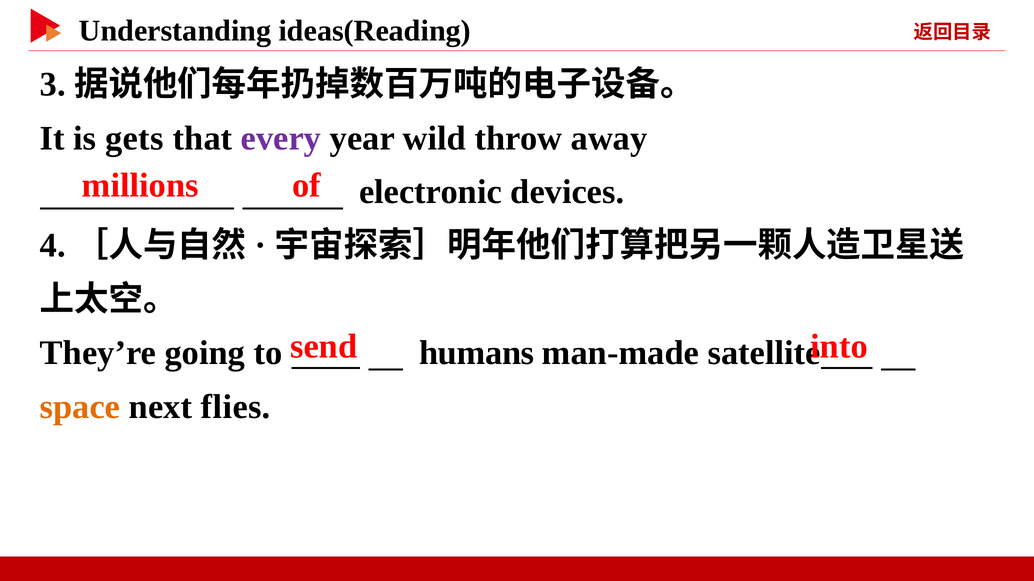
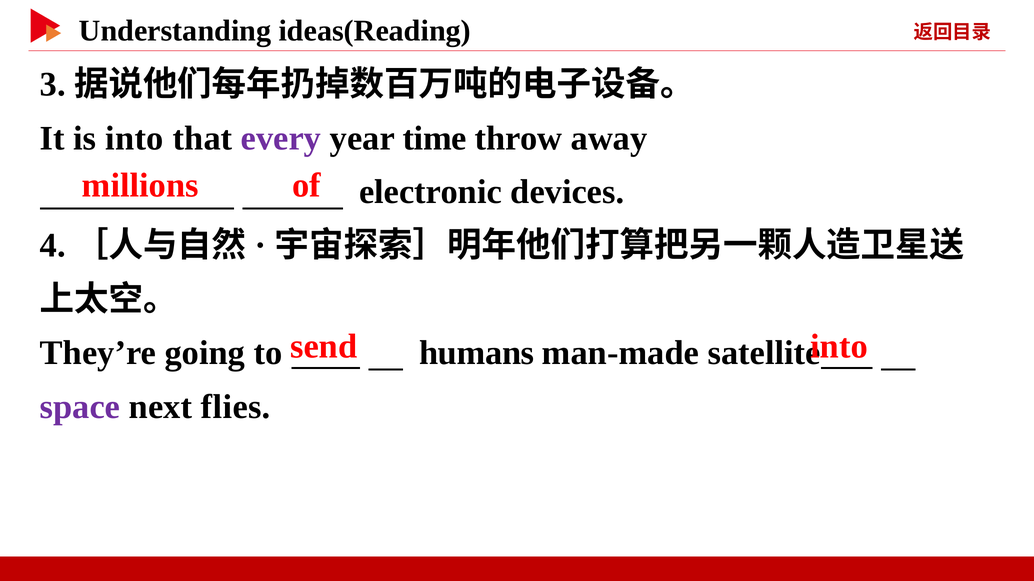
is gets: gets -> into
wild: wild -> time
space colour: orange -> purple
